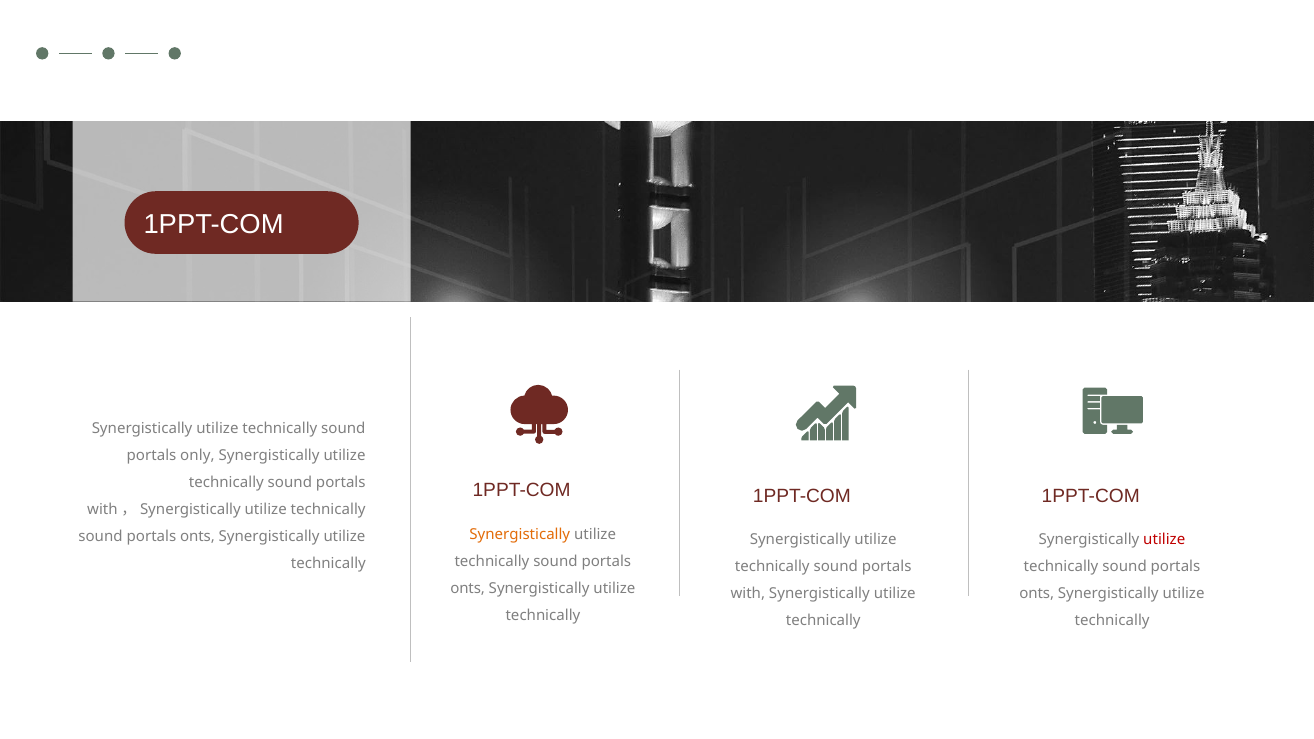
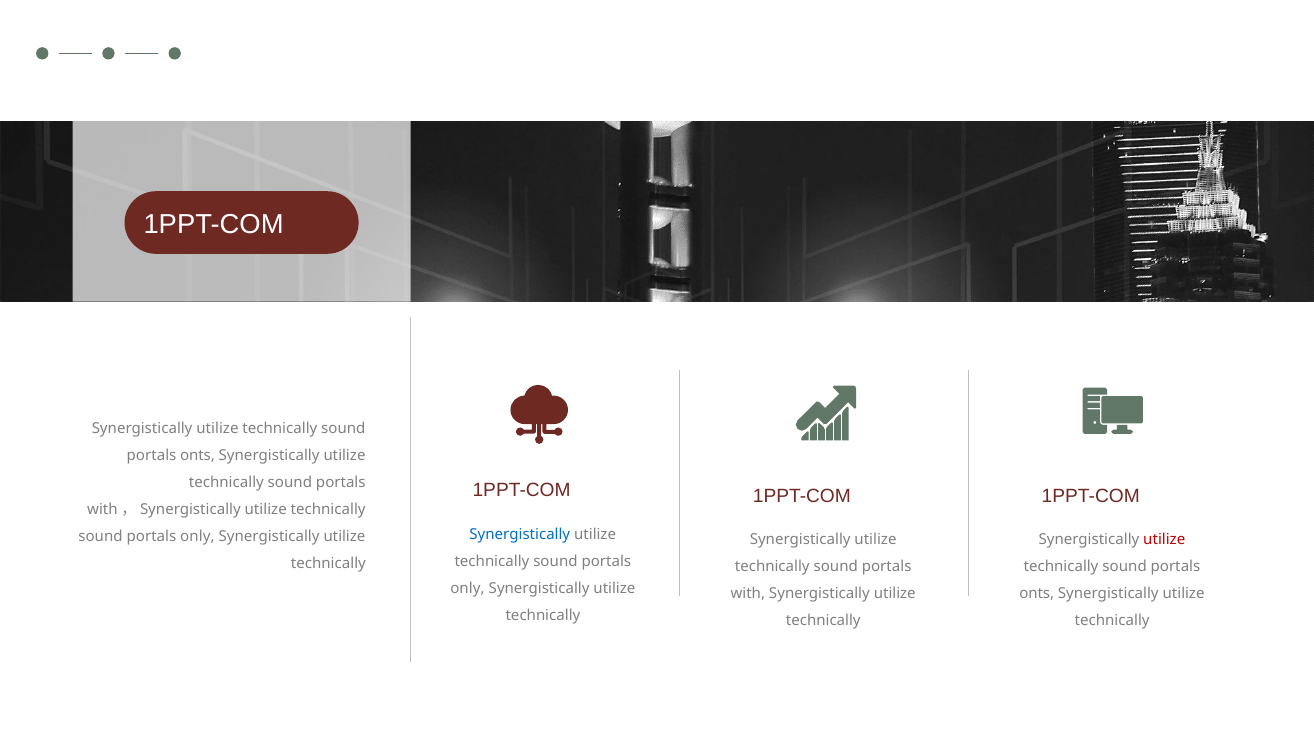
only at (197, 455): only -> onts
Synergistically at (520, 534) colour: orange -> blue
onts at (197, 537): onts -> only
onts at (468, 589): onts -> only
